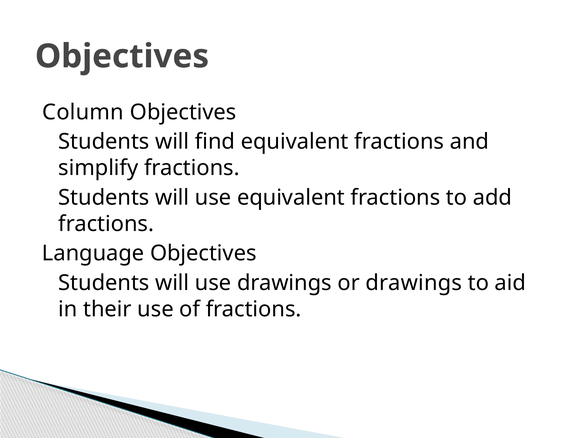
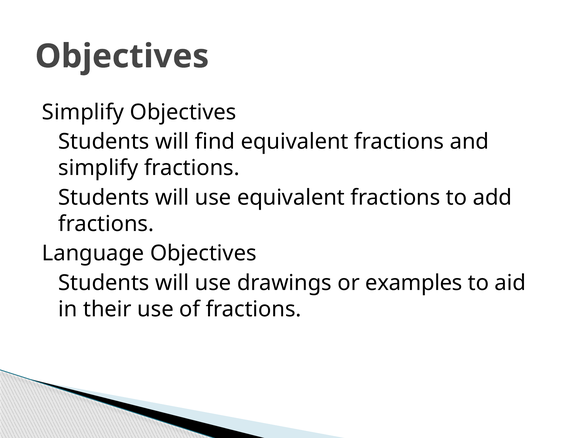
Column at (83, 112): Column -> Simplify
or drawings: drawings -> examples
